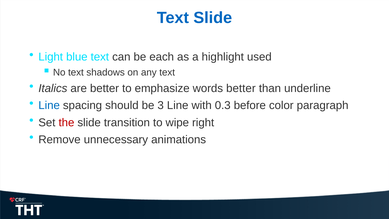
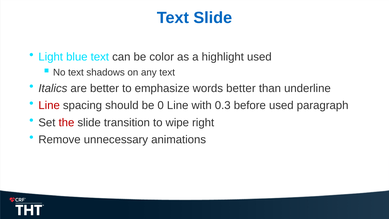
each: each -> color
Line at (49, 105) colour: blue -> red
3: 3 -> 0
before color: color -> used
